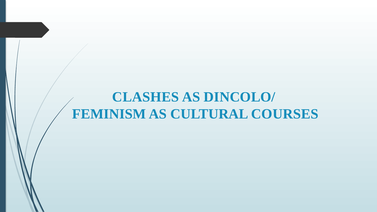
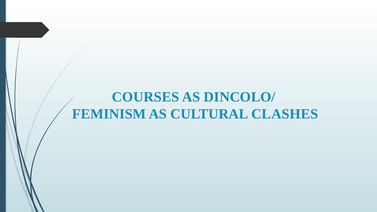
CLASHES: CLASHES -> COURSES
COURSES: COURSES -> CLASHES
